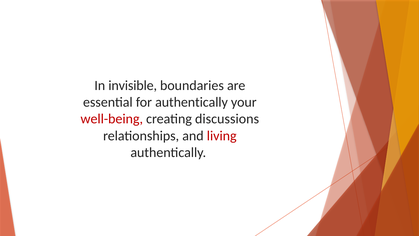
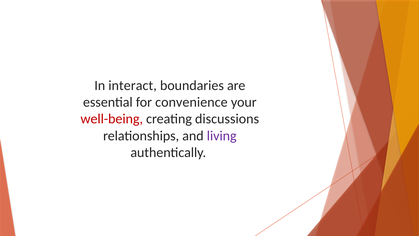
invisible: invisible -> interact
for authentically: authentically -> convenience
living colour: red -> purple
